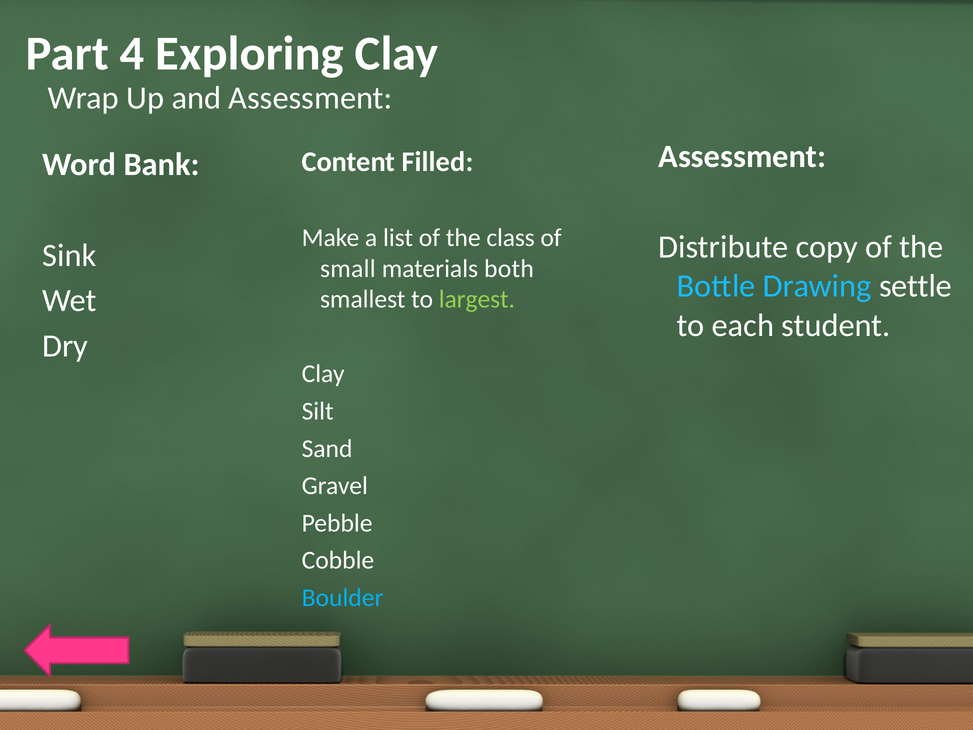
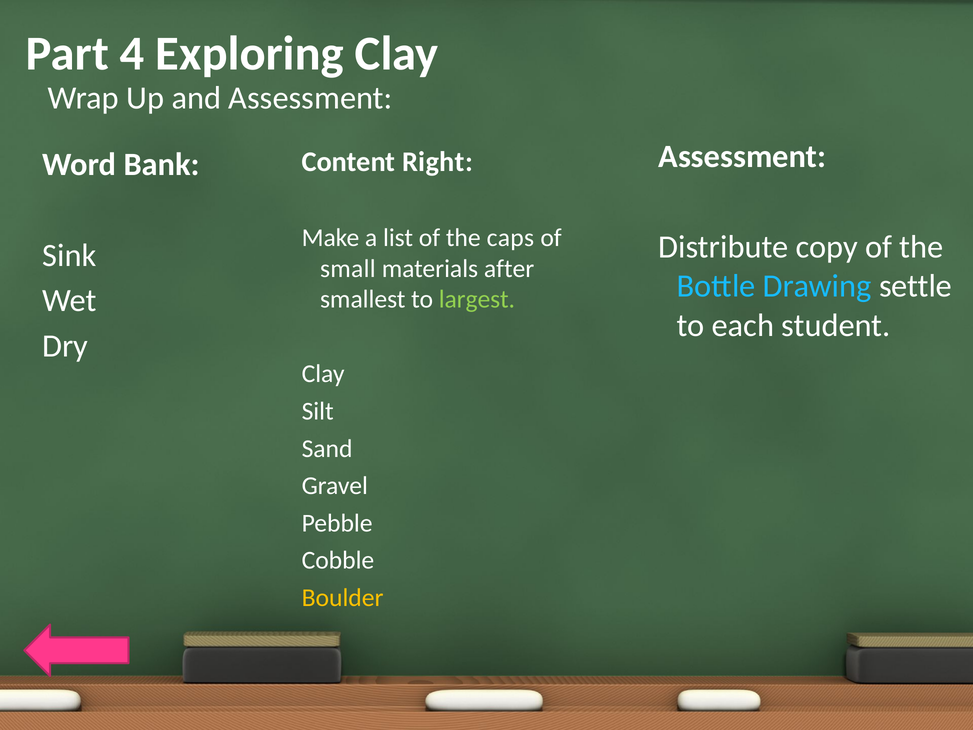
Filled: Filled -> Right
class: class -> caps
both: both -> after
Boulder colour: light blue -> yellow
